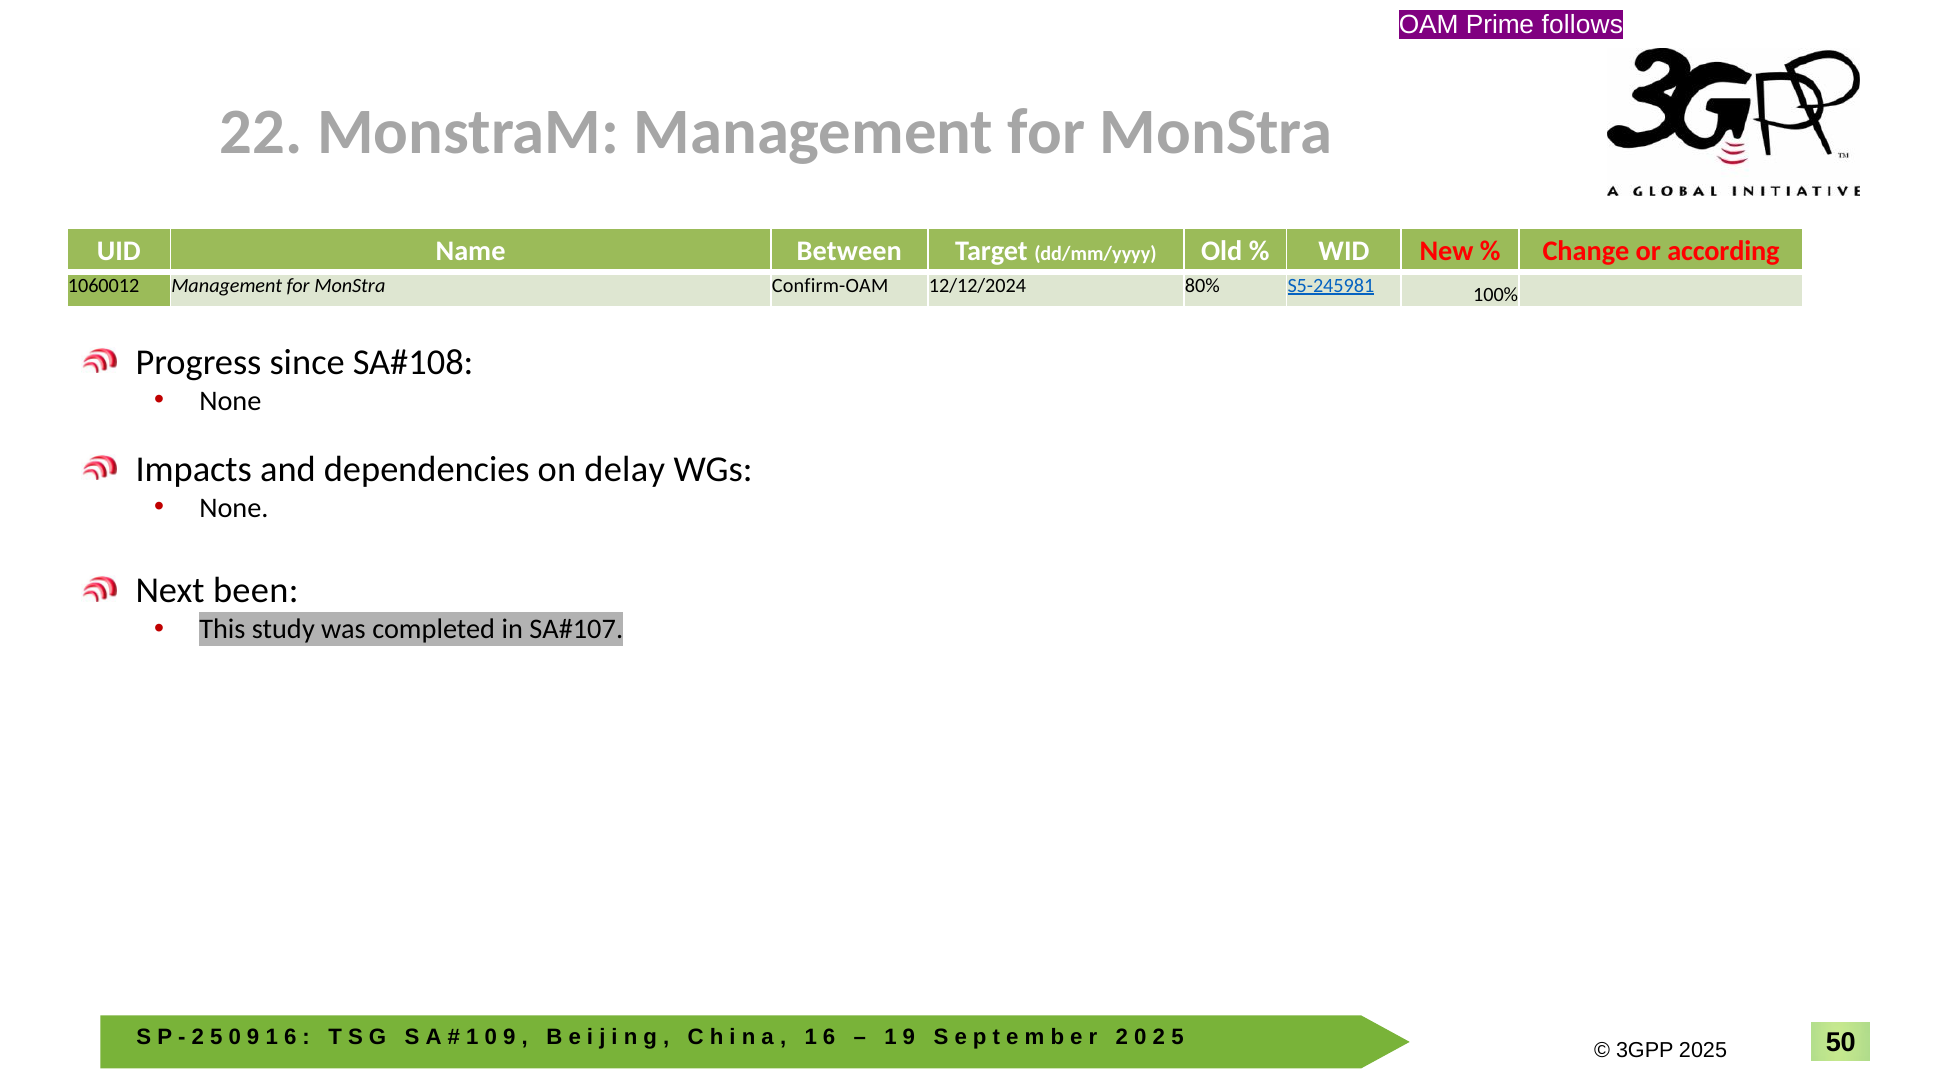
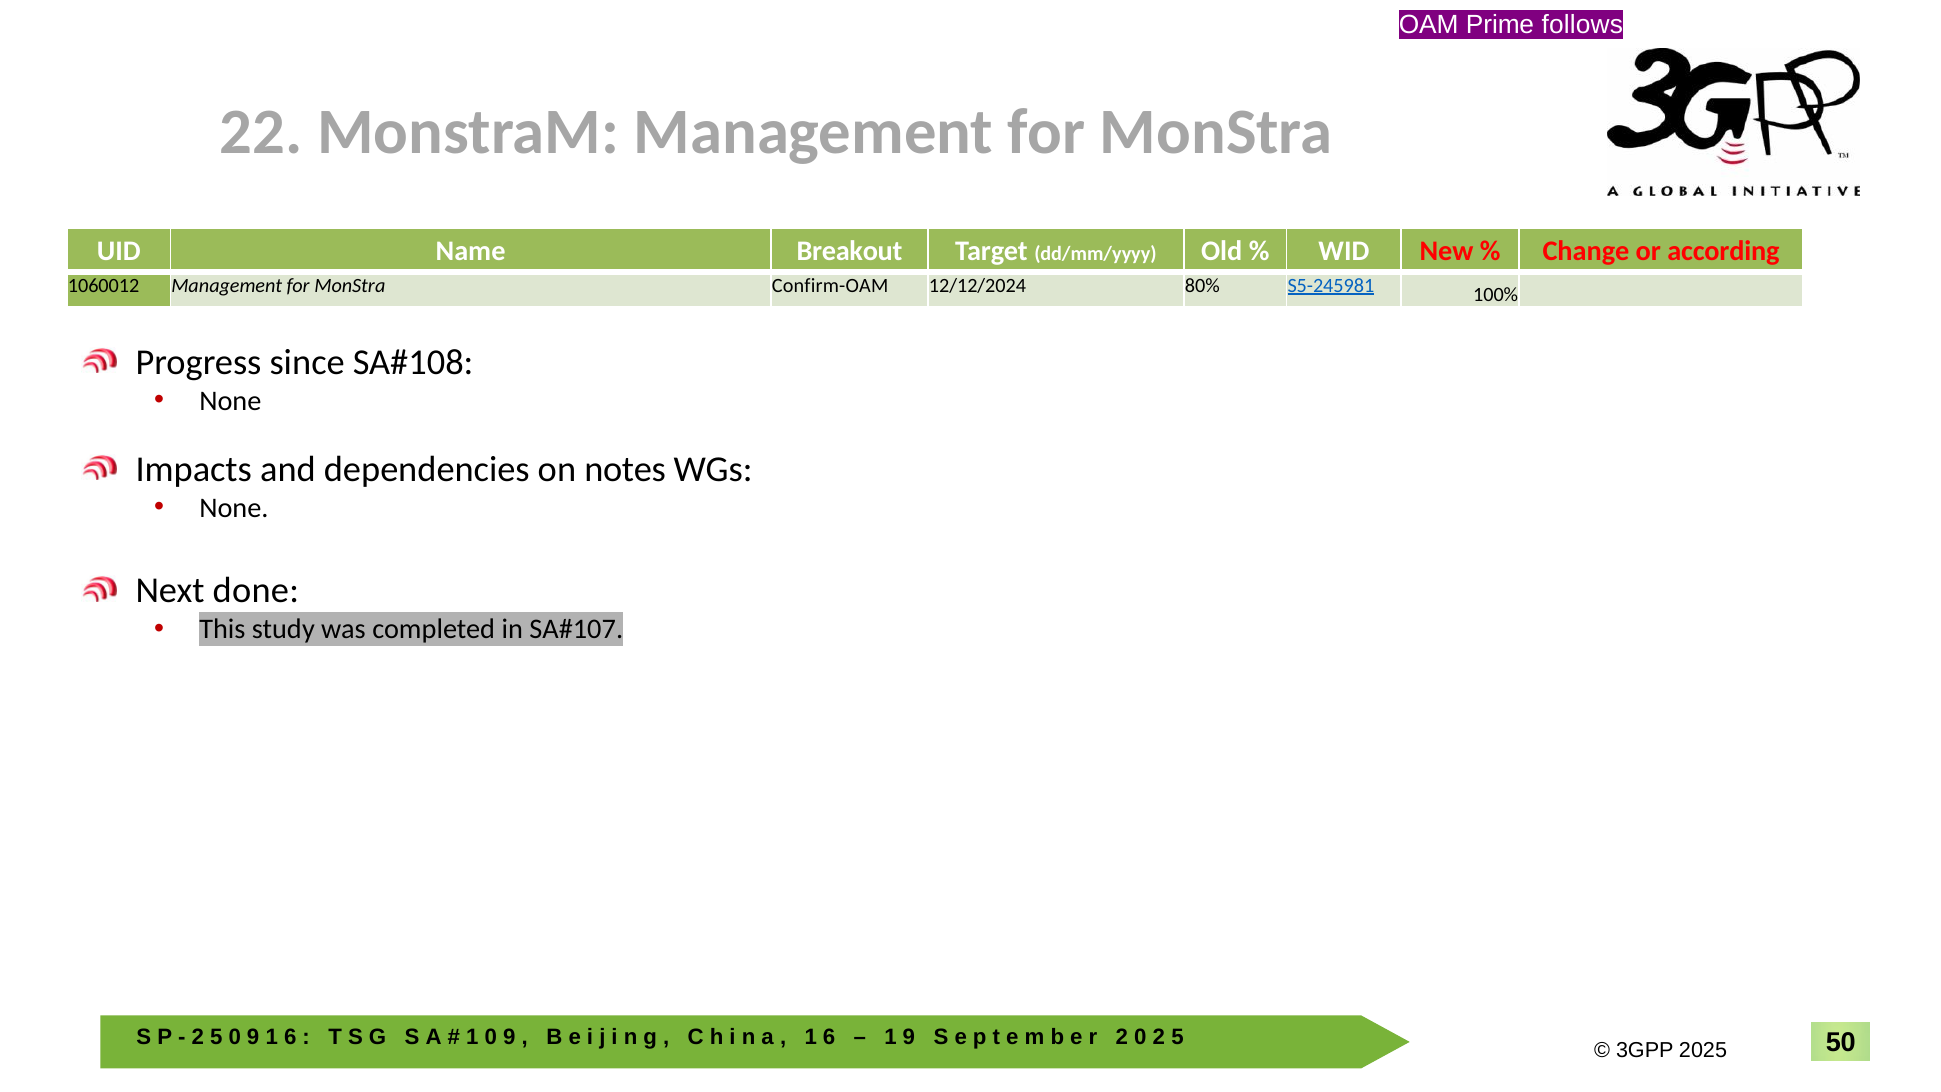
Between: Between -> Breakout
delay: delay -> notes
been: been -> done
